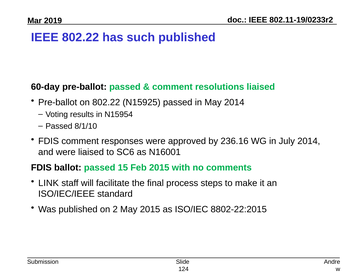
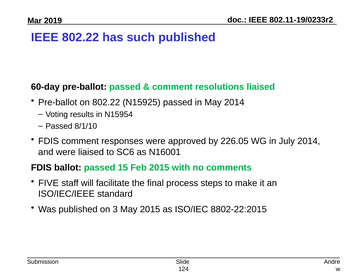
236.16: 236.16 -> 226.05
LINK: LINK -> FIVE
2: 2 -> 3
